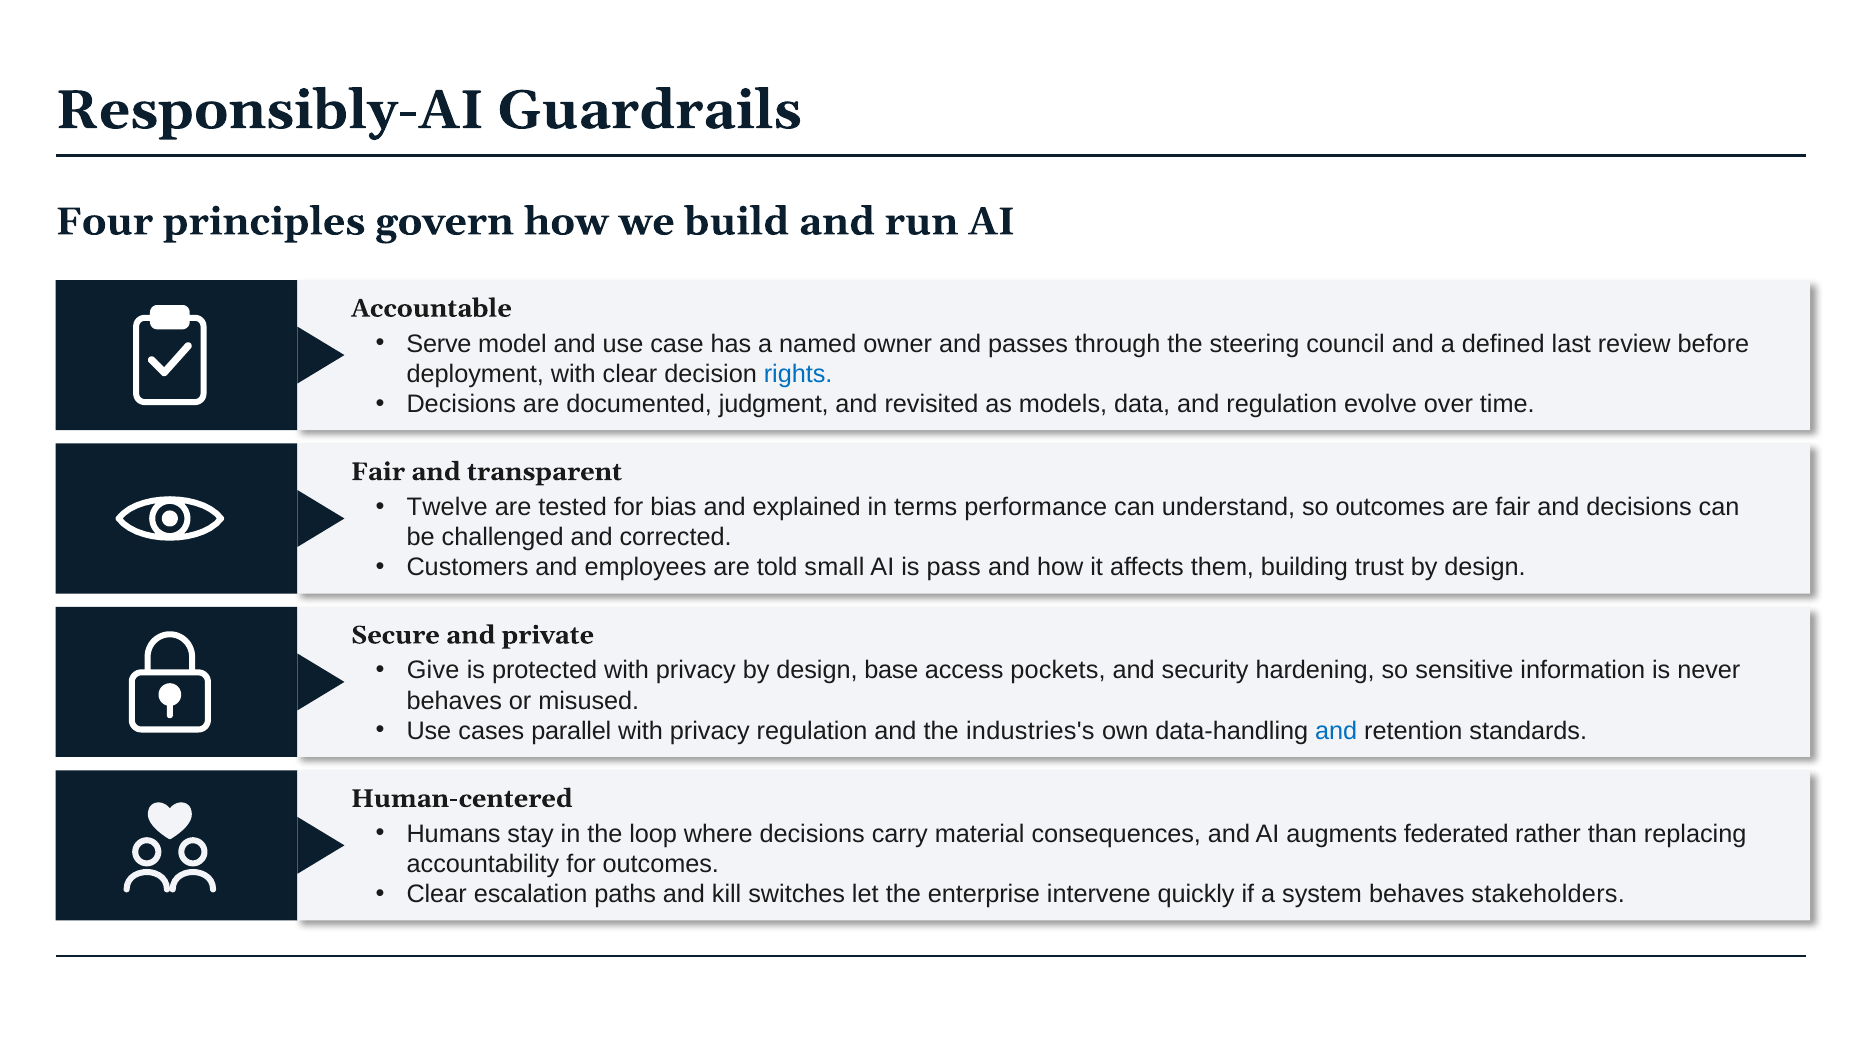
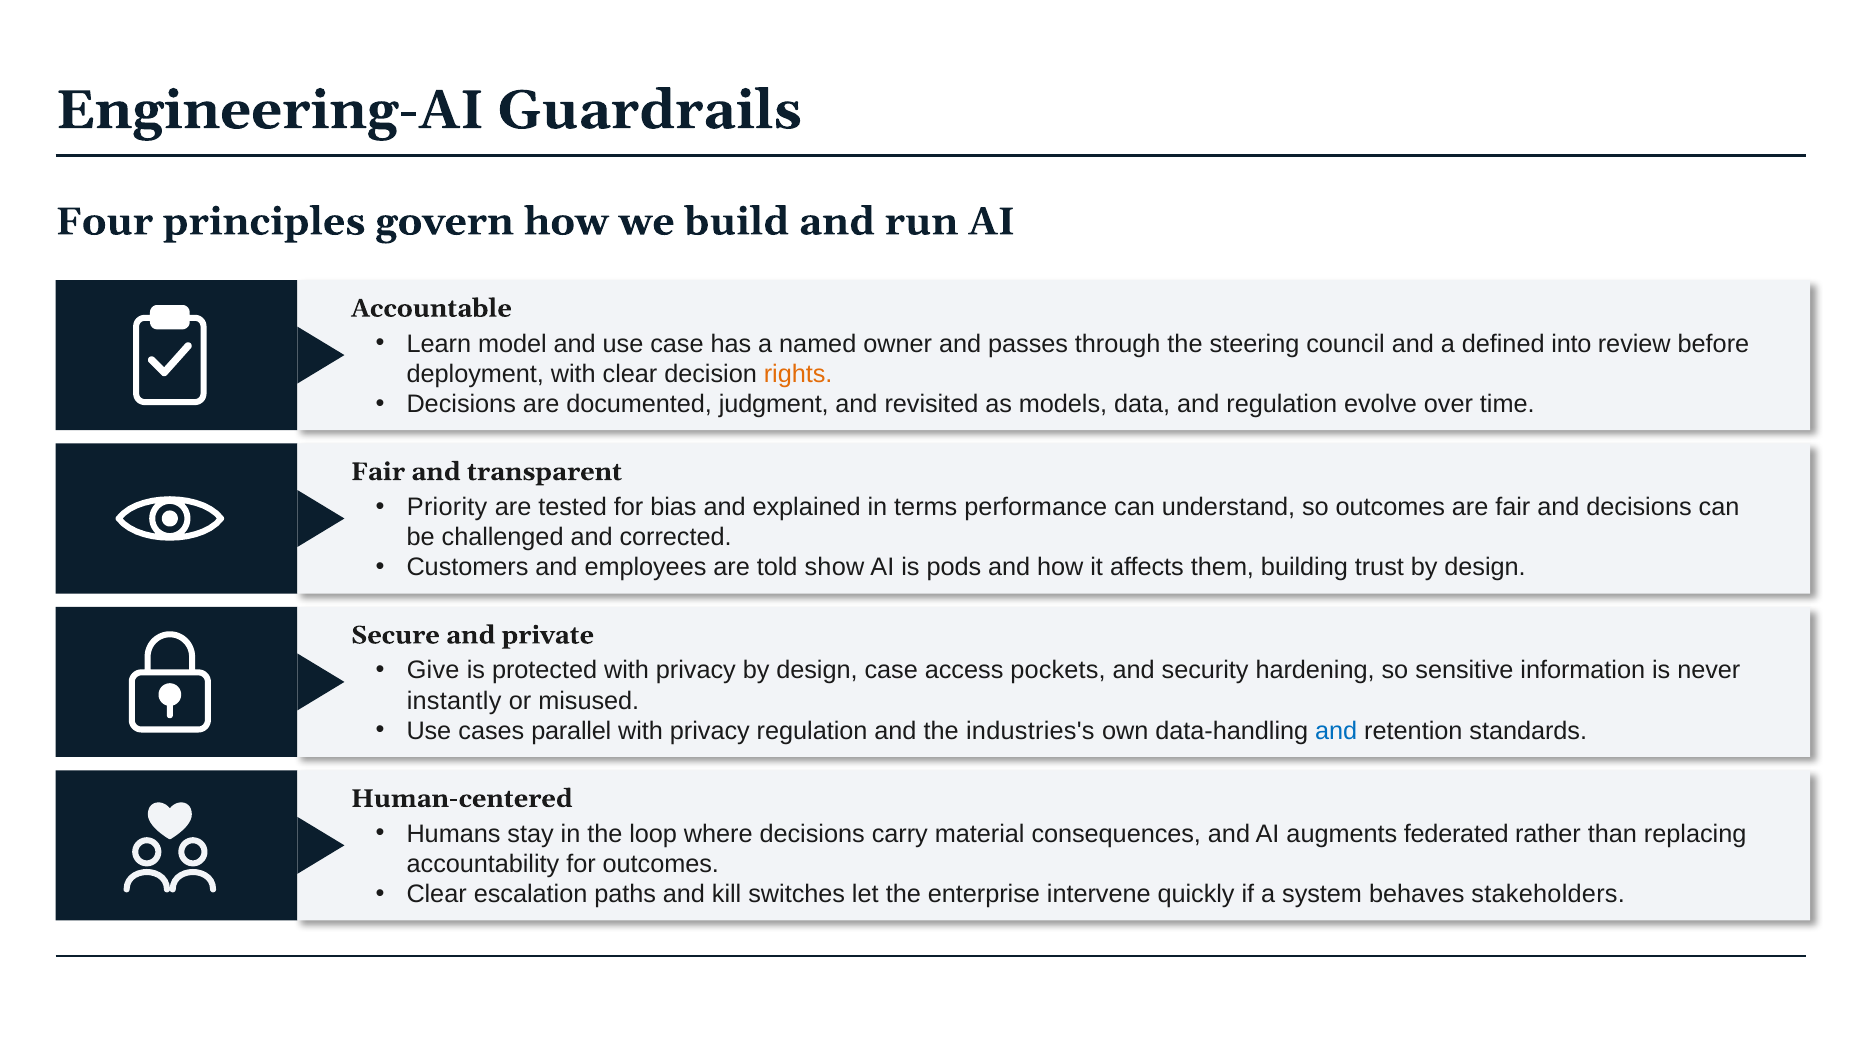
Responsibly-AI: Responsibly-AI -> Engineering-AI
Serve: Serve -> Learn
last: last -> into
rights colour: blue -> orange
Twelve: Twelve -> Priority
small: small -> show
pass: pass -> pods
design base: base -> case
behaves at (454, 700): behaves -> instantly
